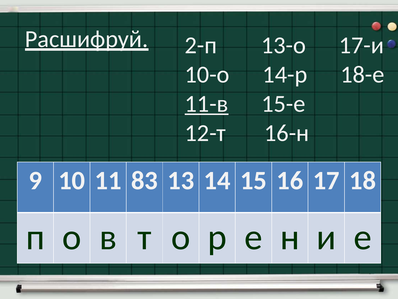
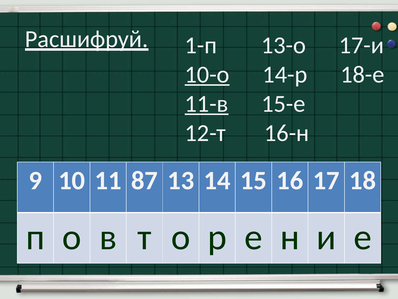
2-п: 2-п -> 1-п
10-о underline: none -> present
83: 83 -> 87
